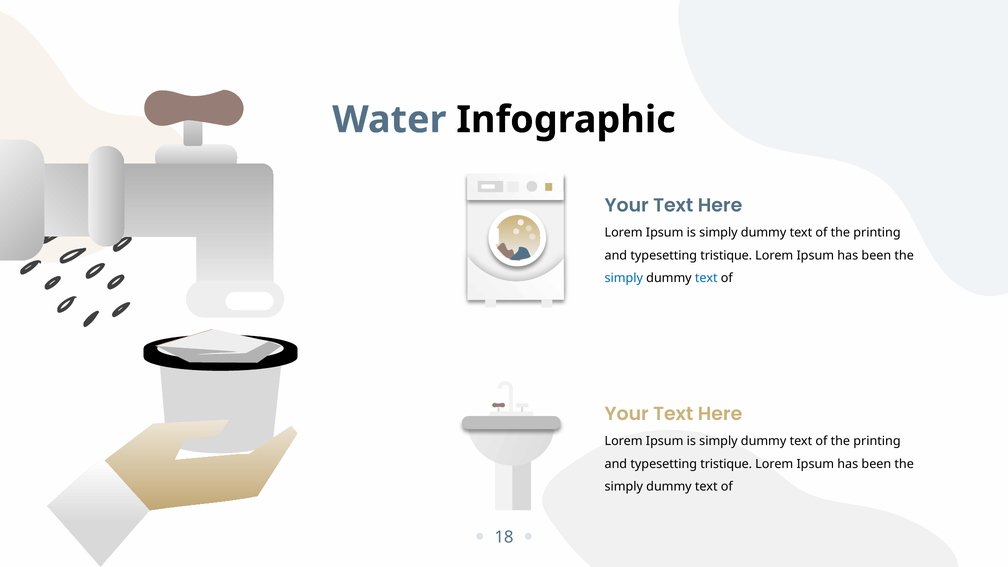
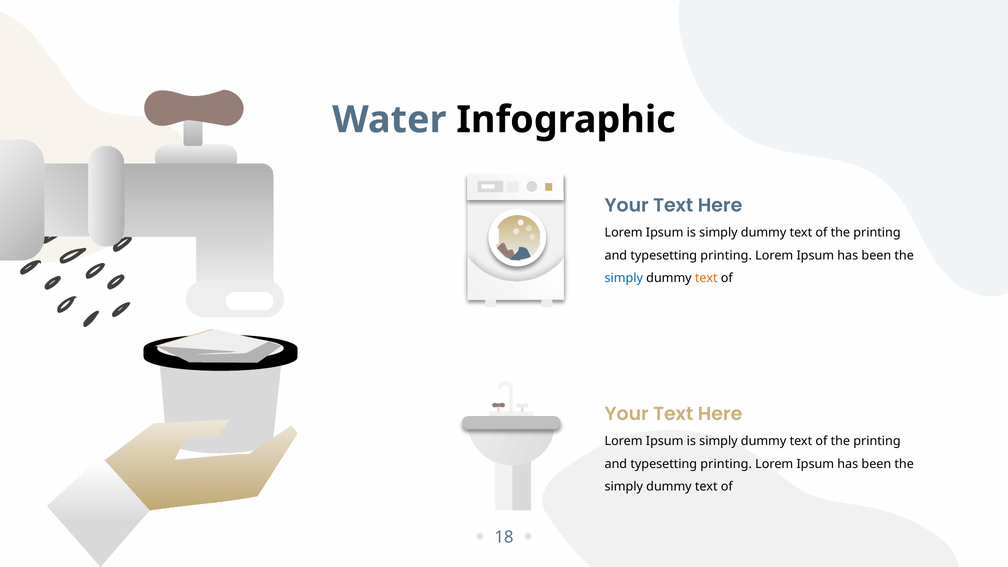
tristique at (726, 255): tristique -> printing
text at (706, 278) colour: blue -> orange
tristique at (726, 464): tristique -> printing
